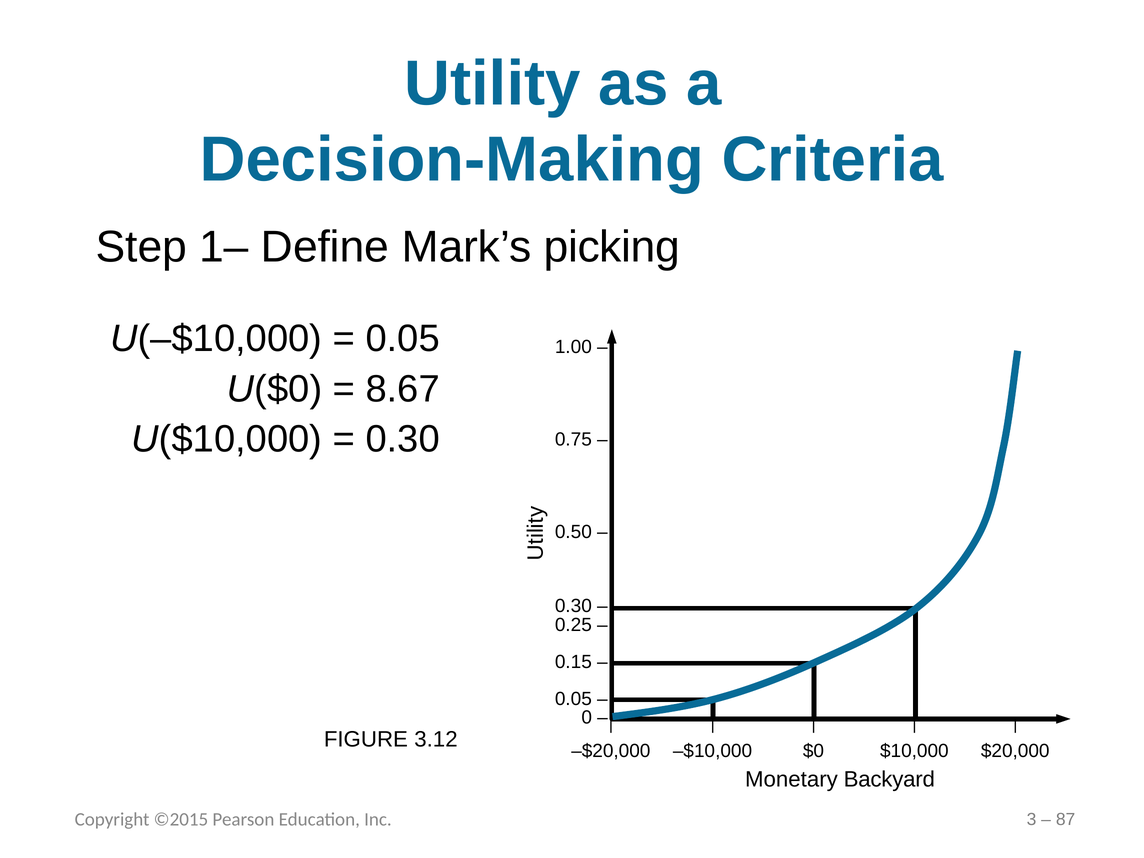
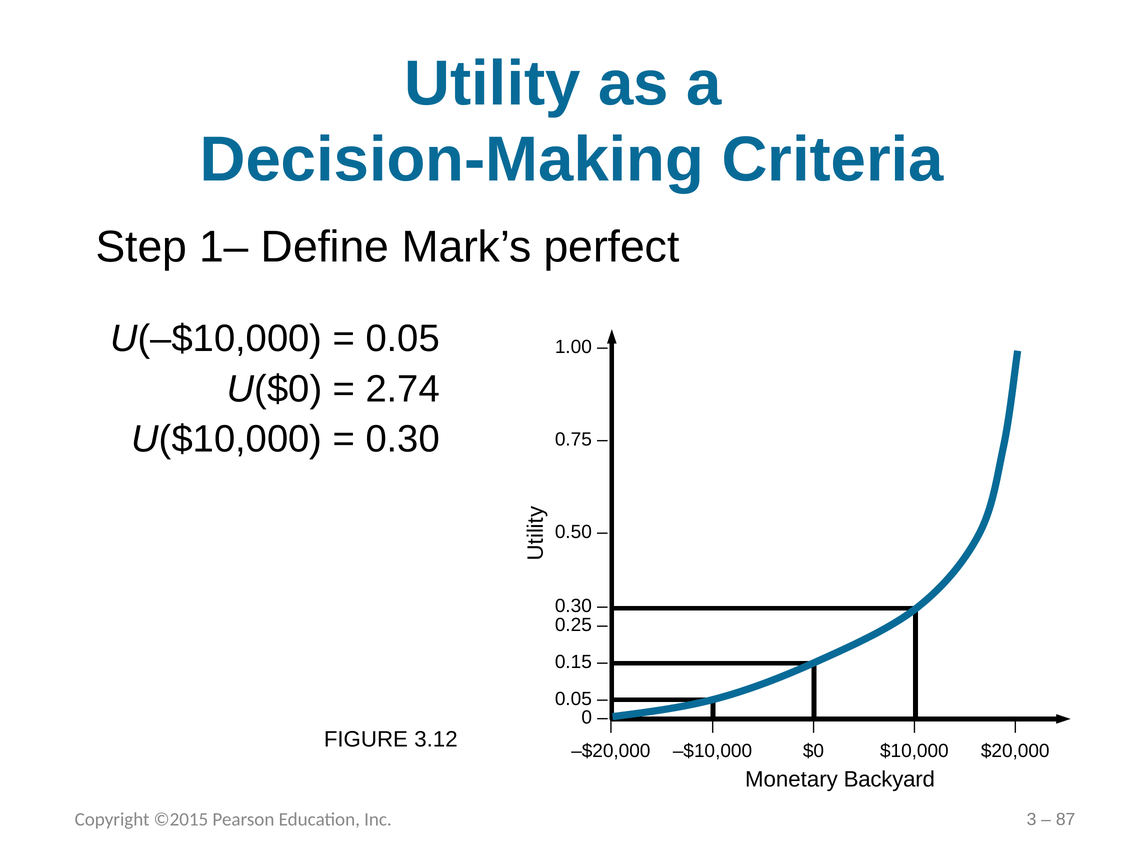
picking: picking -> perfect
8.67: 8.67 -> 2.74
